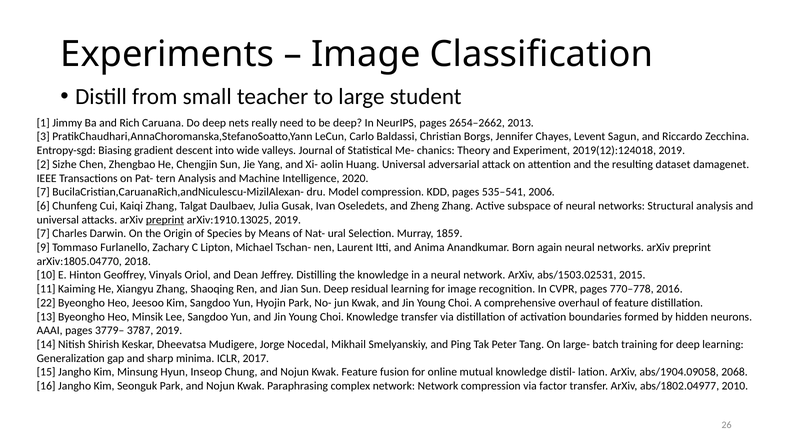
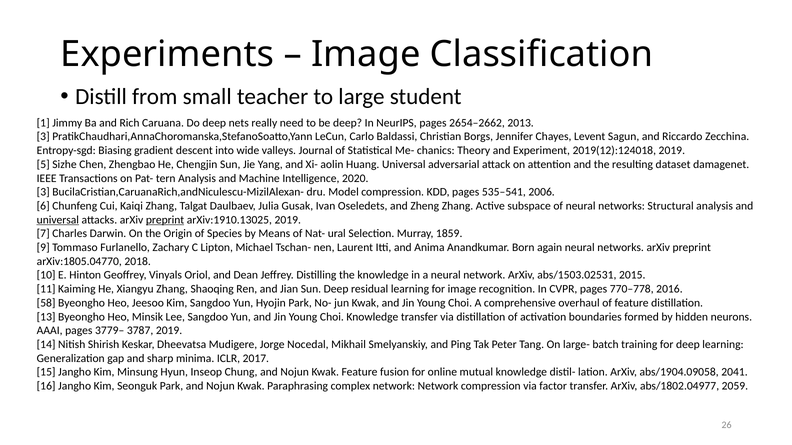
2: 2 -> 5
7 at (43, 192): 7 -> 3
universal at (58, 220) underline: none -> present
22: 22 -> 58
2068: 2068 -> 2041
2010: 2010 -> 2059
